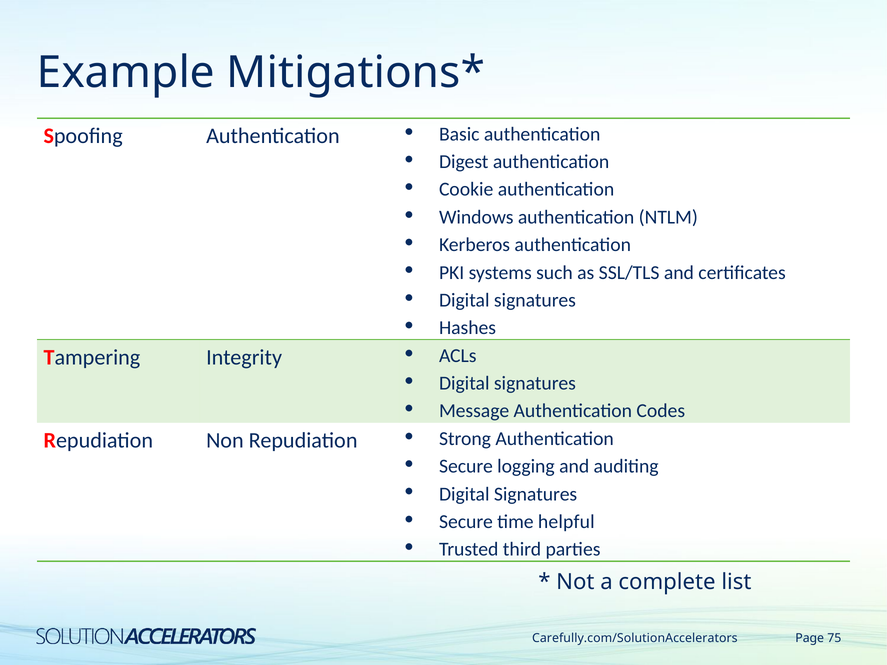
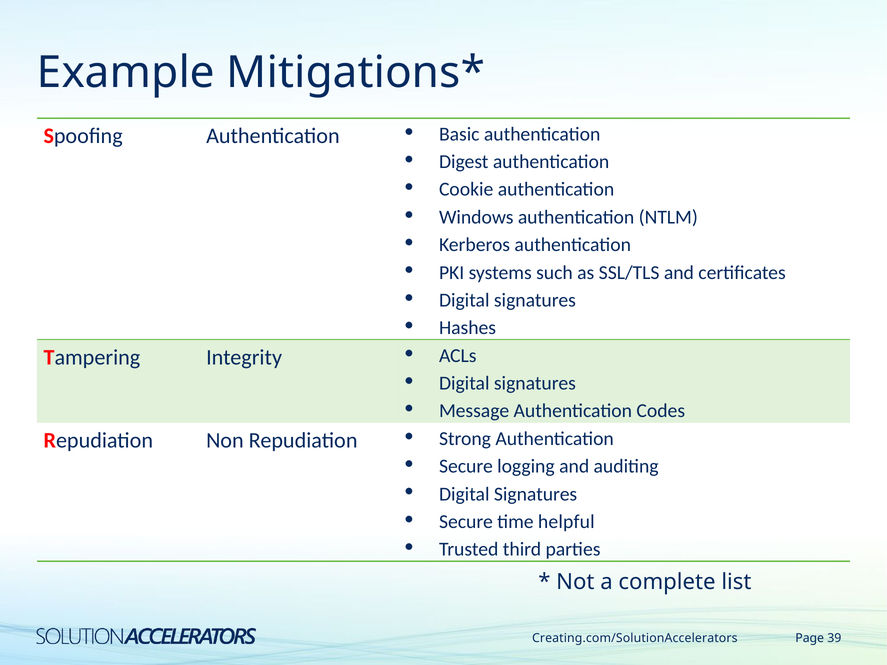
Carefully.com/SolutionAccelerators: Carefully.com/SolutionAccelerators -> Creating.com/SolutionAccelerators
75: 75 -> 39
